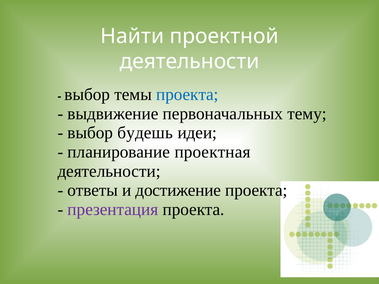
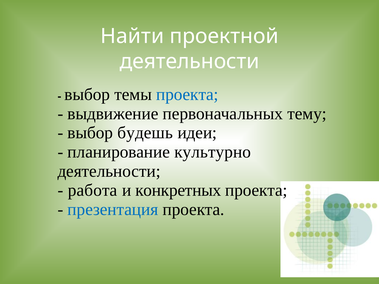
проектная: проектная -> культурно
ответы: ответы -> работа
достижение: достижение -> конкретных
презентация colour: purple -> blue
